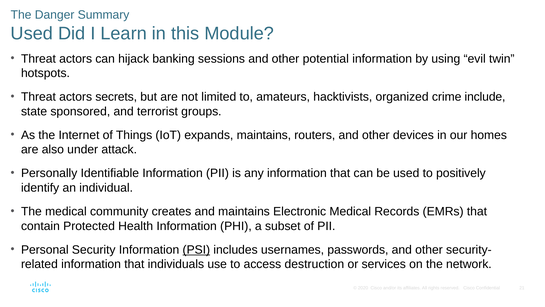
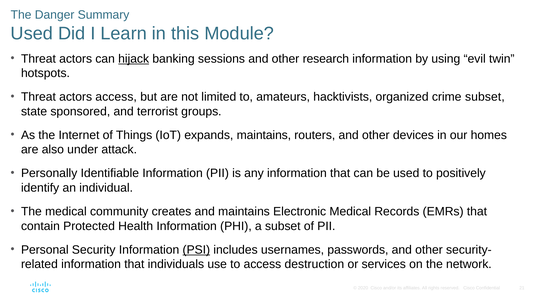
hijack underline: none -> present
potential: potential -> research
actors secrets: secrets -> access
crime include: include -> subset
